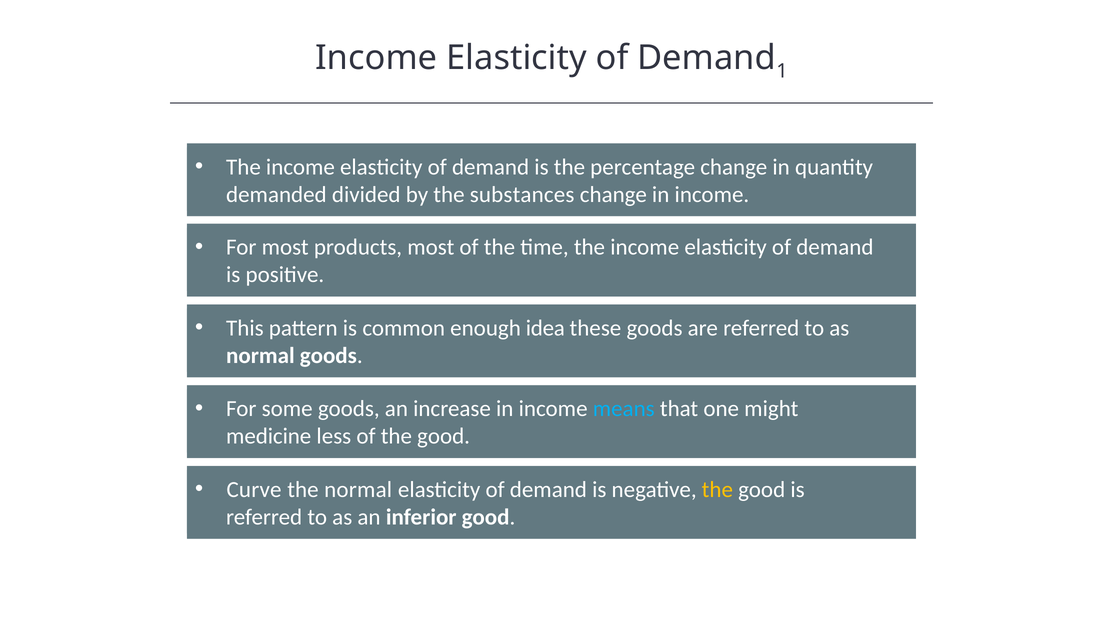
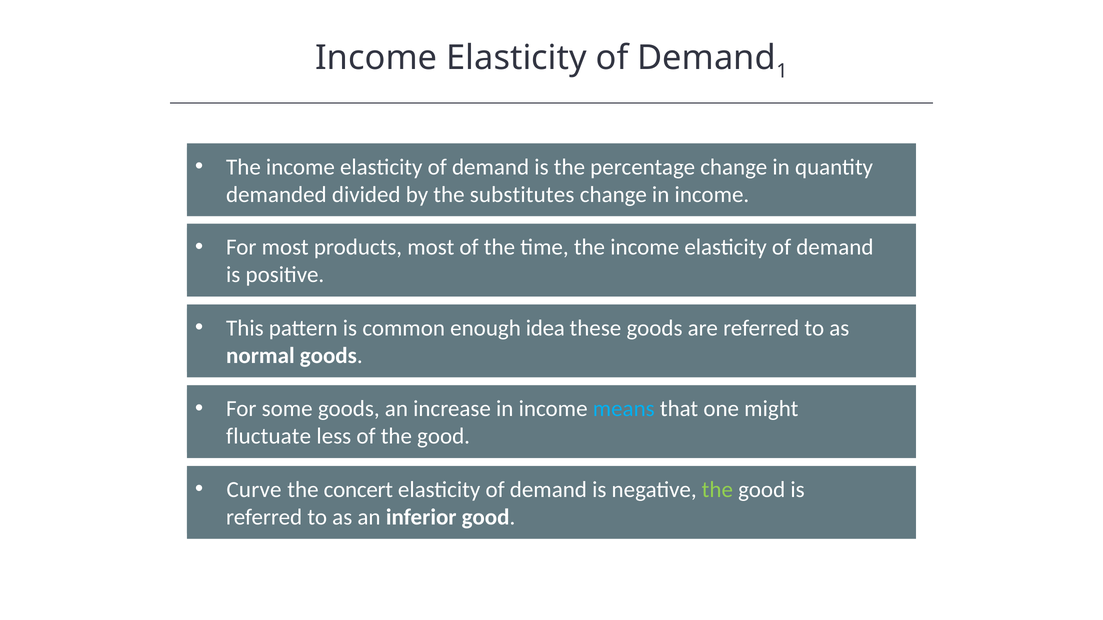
substances: substances -> substitutes
medicine: medicine -> fluctuate
the normal: normal -> concert
the at (717, 490) colour: yellow -> light green
